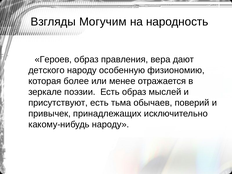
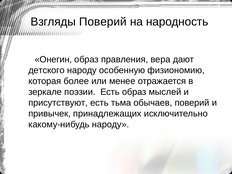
Взгляды Могучим: Могучим -> Поверий
Героев: Героев -> Онегин
